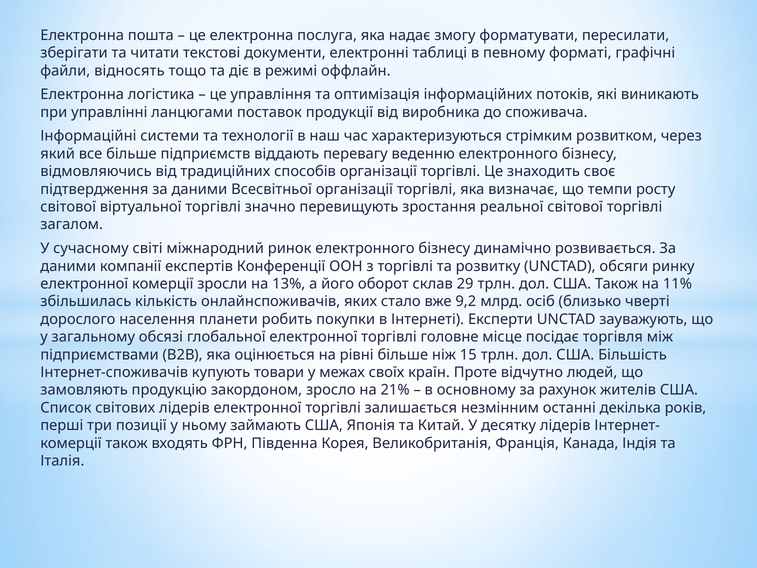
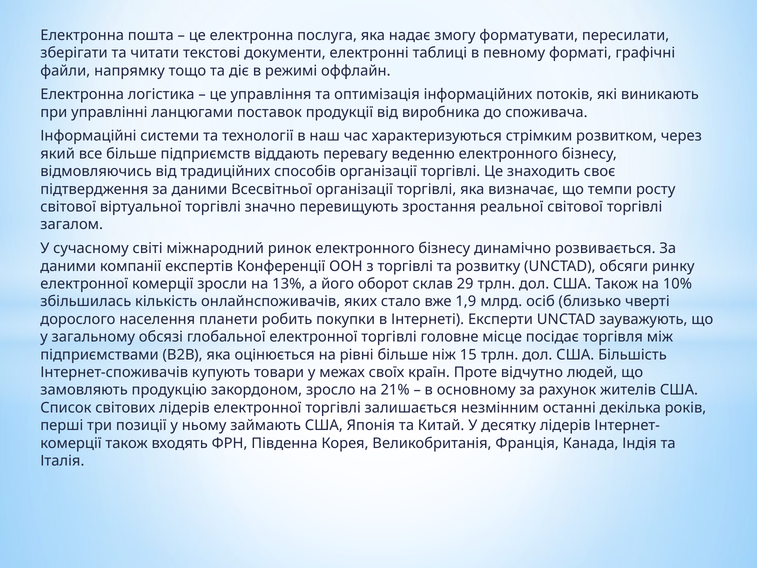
відносять: відносять -> напрямку
11%: 11% -> 10%
9,2: 9,2 -> 1,9
